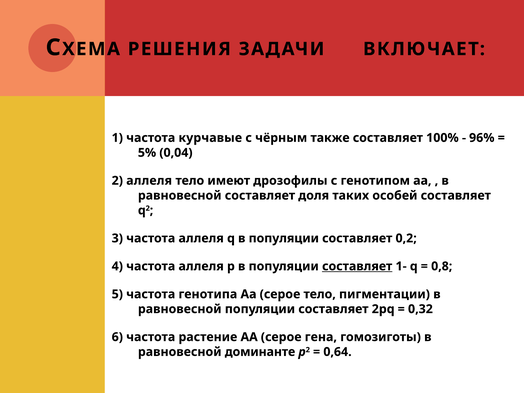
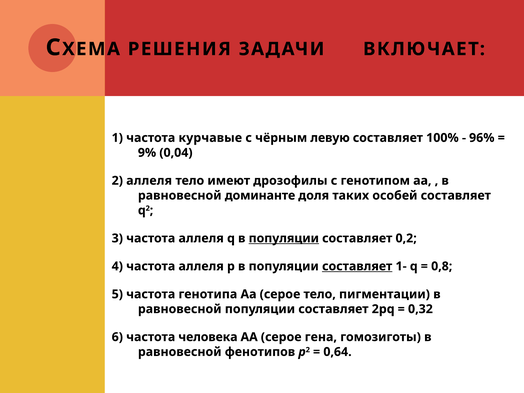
также: также -> левую
5%: 5% -> 9%
равновесной составляет: составляет -> доминанте
популяции at (284, 238) underline: none -> present
растение: растение -> человека
доминанте: доминанте -> фенотипов
